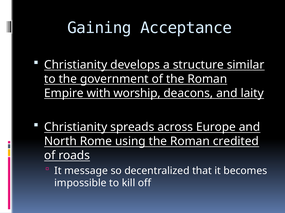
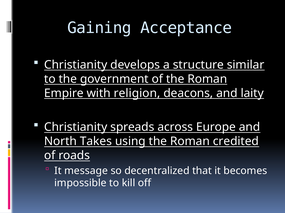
worship: worship -> religion
Rome: Rome -> Takes
